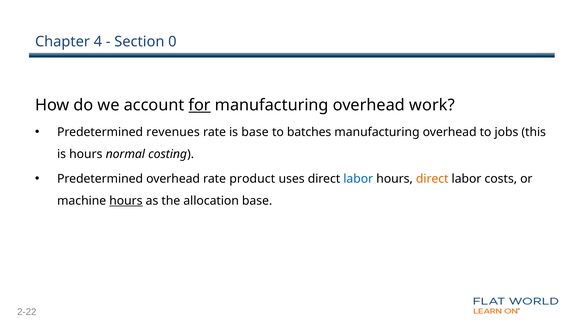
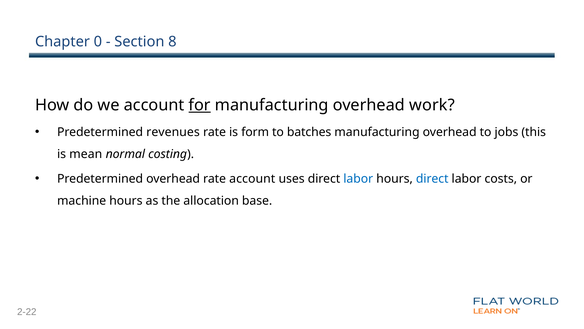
4: 4 -> 0
0: 0 -> 8
is base: base -> form
is hours: hours -> mean
rate product: product -> account
direct at (432, 179) colour: orange -> blue
hours at (126, 201) underline: present -> none
